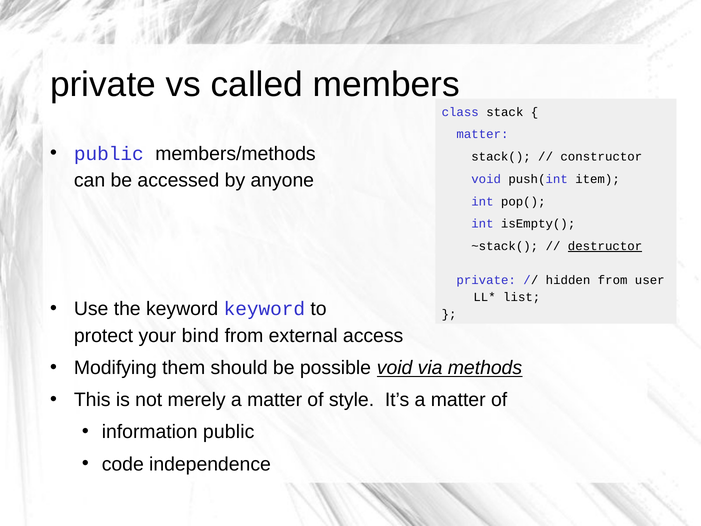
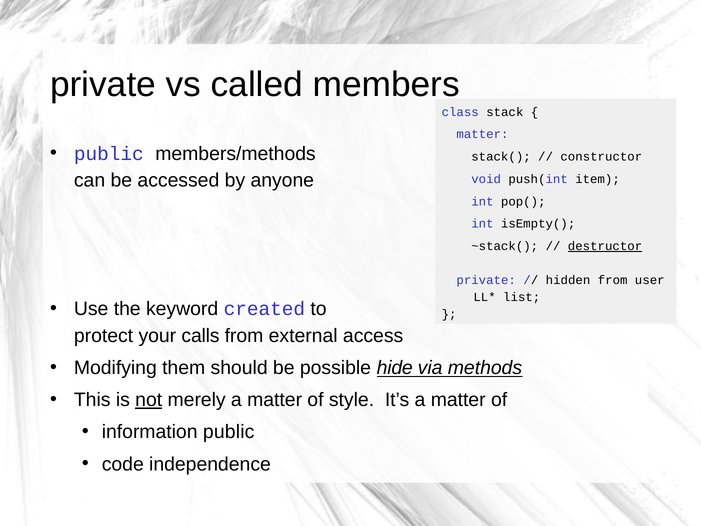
keyword keyword: keyword -> created
bind: bind -> calls
possible void: void -> hide
not underline: none -> present
